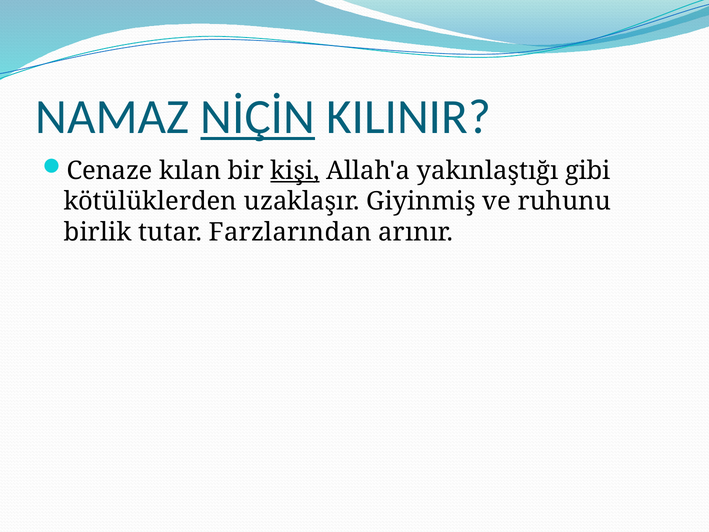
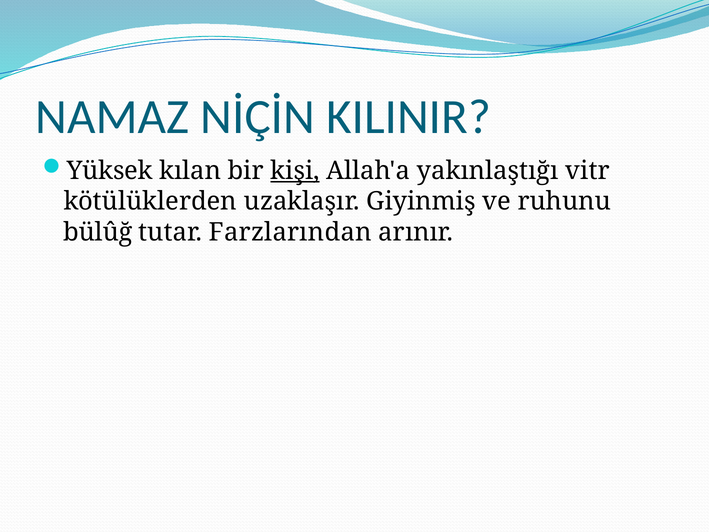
NİÇİN underline: present -> none
Cenaze: Cenaze -> Yüksek
gibi: gibi -> vitr
birlik: birlik -> bülûğ
